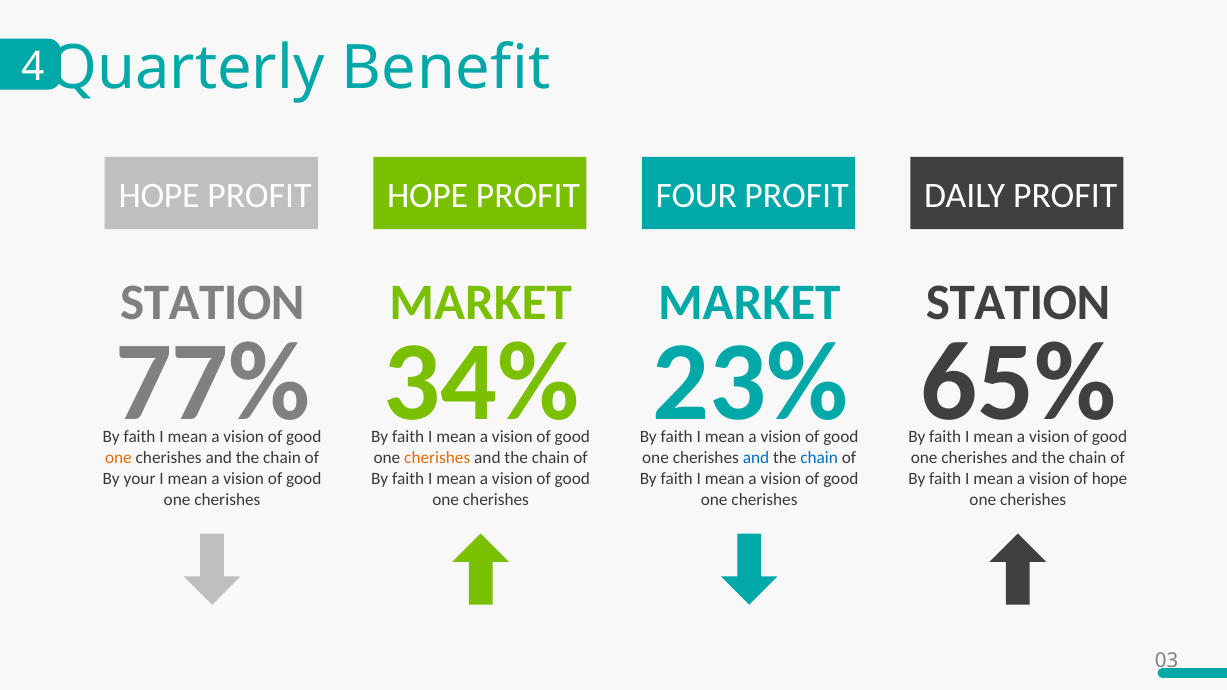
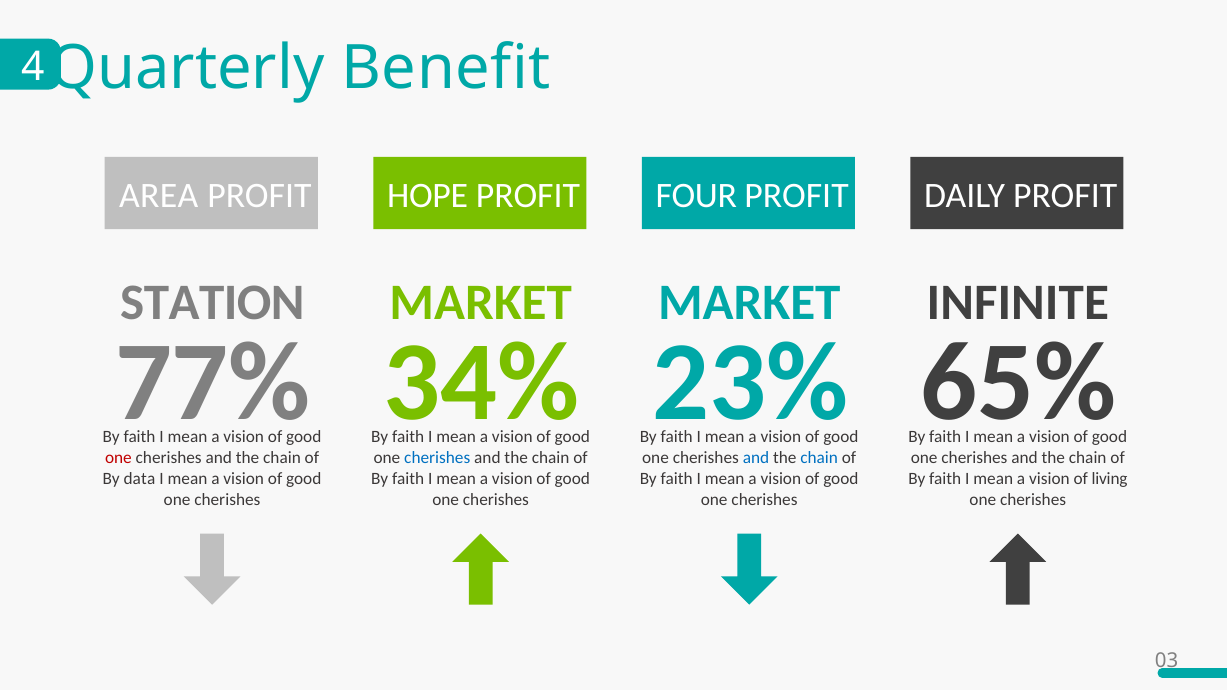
HOPE at (159, 195): HOPE -> AREA
STATION at (1018, 302): STATION -> INFINITE
one at (118, 458) colour: orange -> red
cherishes at (437, 458) colour: orange -> blue
your: your -> data
of hope: hope -> living
